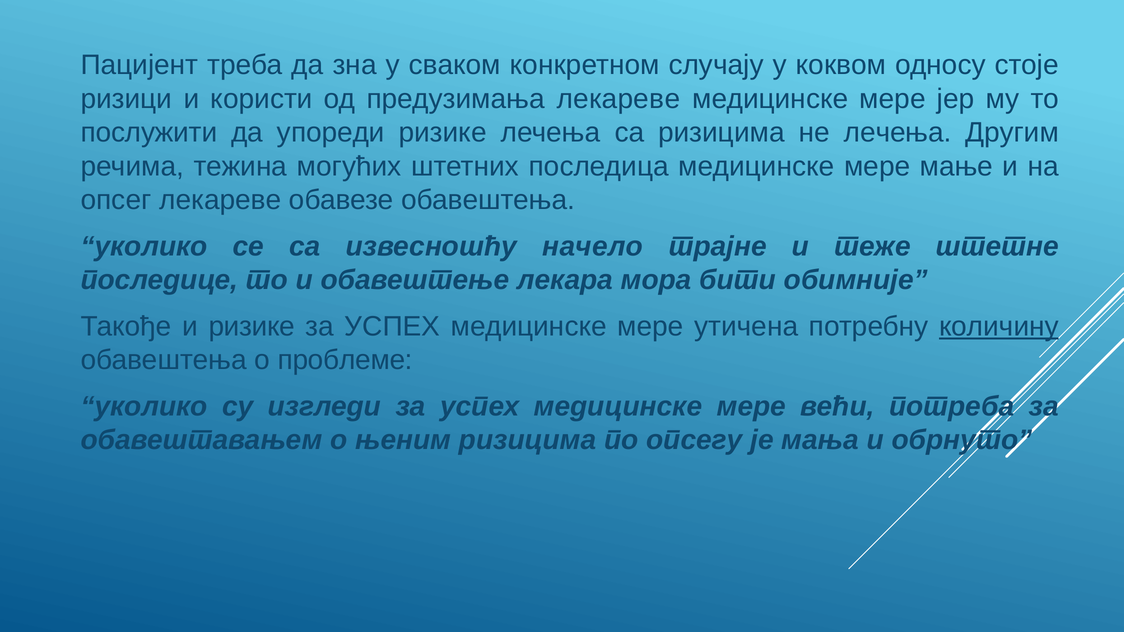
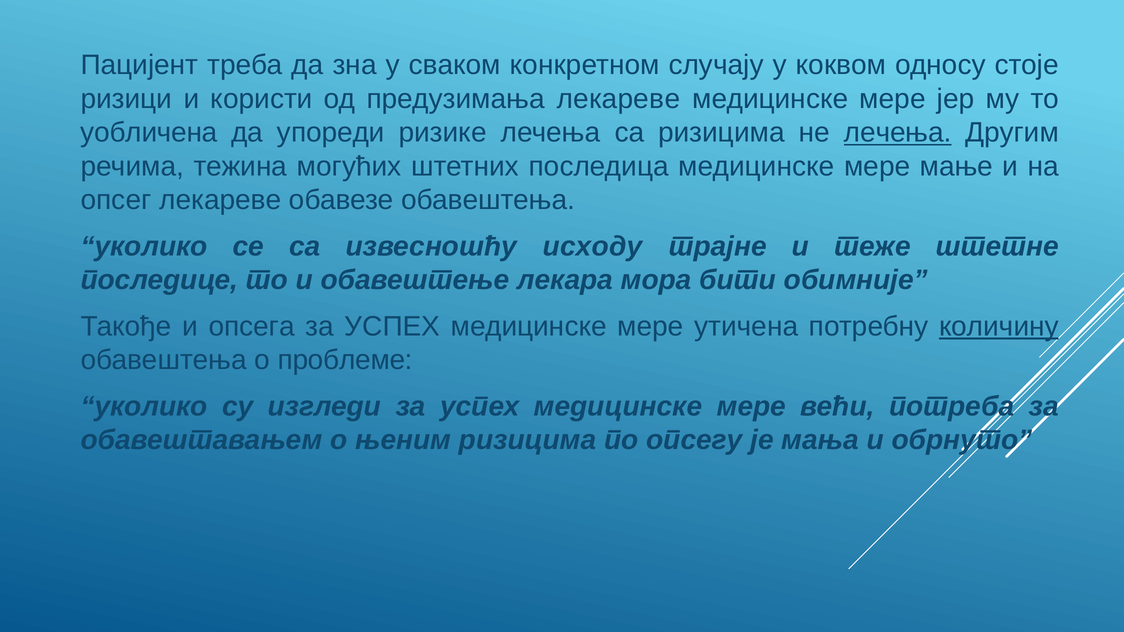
послужити: послужити -> уобличена
лечења at (898, 133) underline: none -> present
начело: начело -> исходу
и ризике: ризике -> опсега
